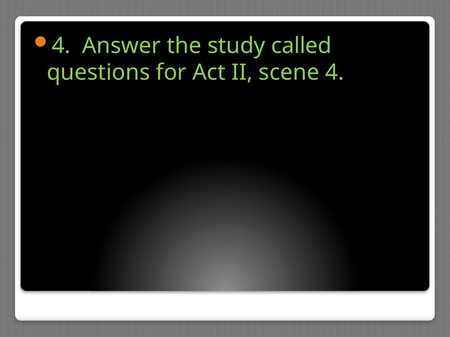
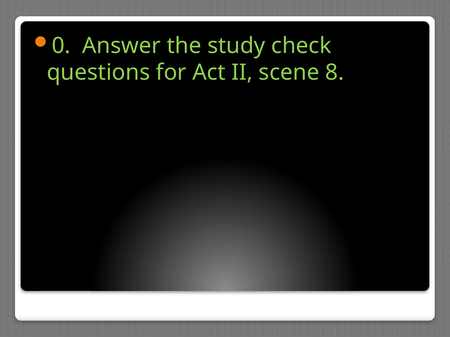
4 at (61, 46): 4 -> 0
called: called -> check
scene 4: 4 -> 8
